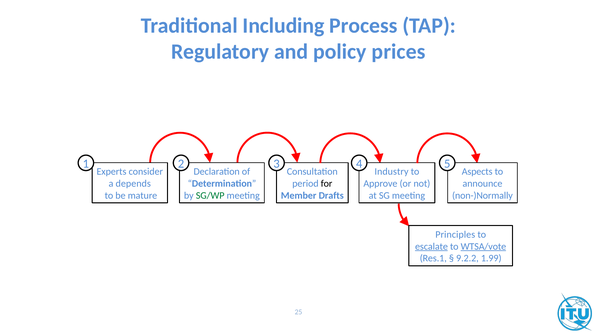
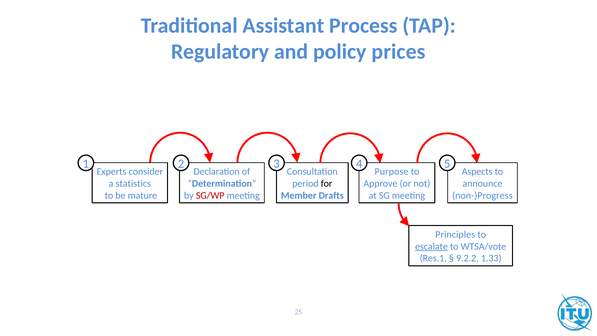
Including: Including -> Assistant
Industry: Industry -> Purpose
depends: depends -> statistics
SG/WP colour: green -> red
non-)Normally: non-)Normally -> non-)Progress
WTSA/vote underline: present -> none
1.99: 1.99 -> 1.33
